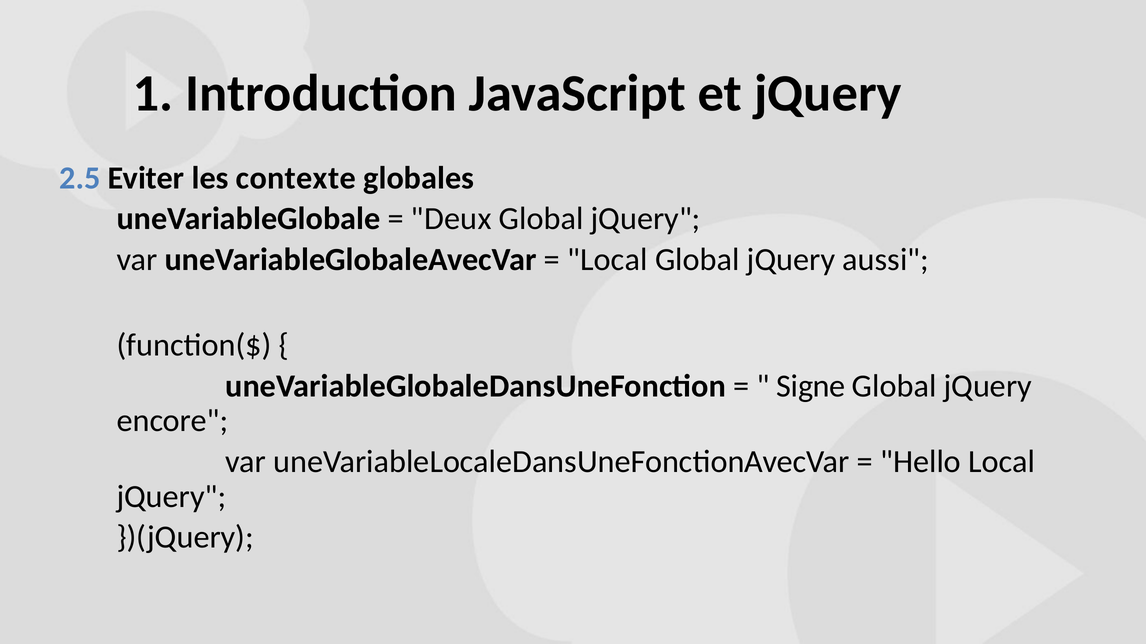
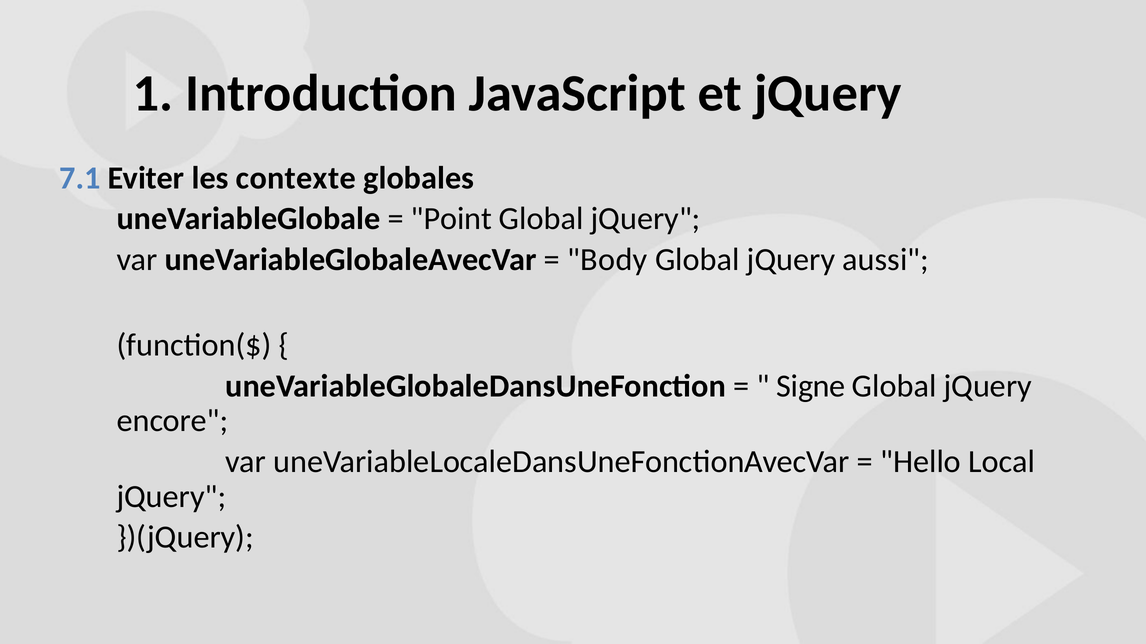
2.5: 2.5 -> 7.1
Deux: Deux -> Point
Local at (607, 260): Local -> Body
